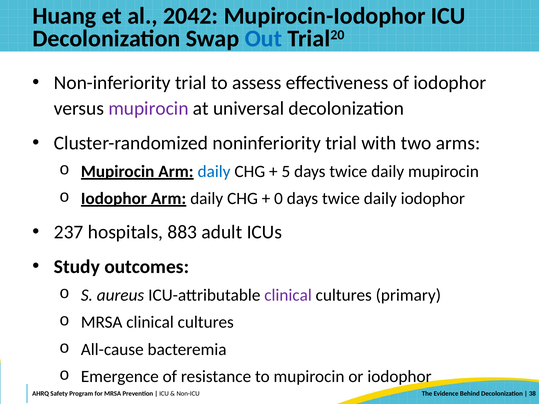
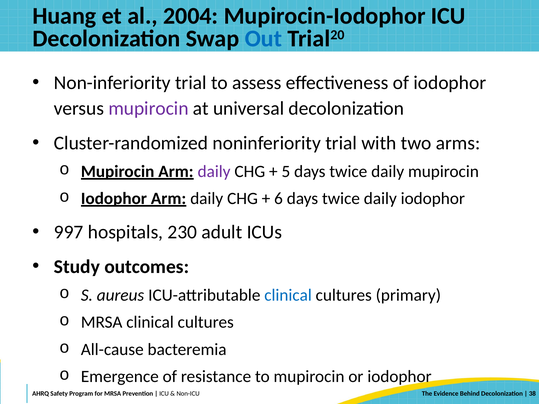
2042: 2042 -> 2004
daily at (214, 171) colour: blue -> purple
0: 0 -> 6
237: 237 -> 997
883: 883 -> 230
clinical at (288, 295) colour: purple -> blue
